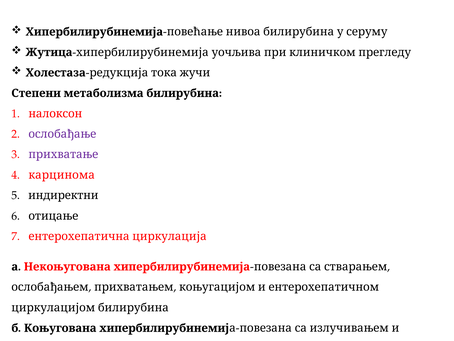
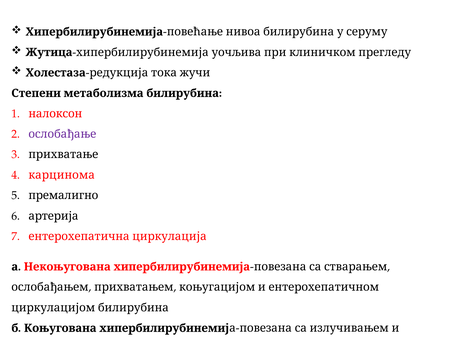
прихватање colour: purple -> black
индиректни: индиректни -> премалигно
отицање: отицање -> артерија
